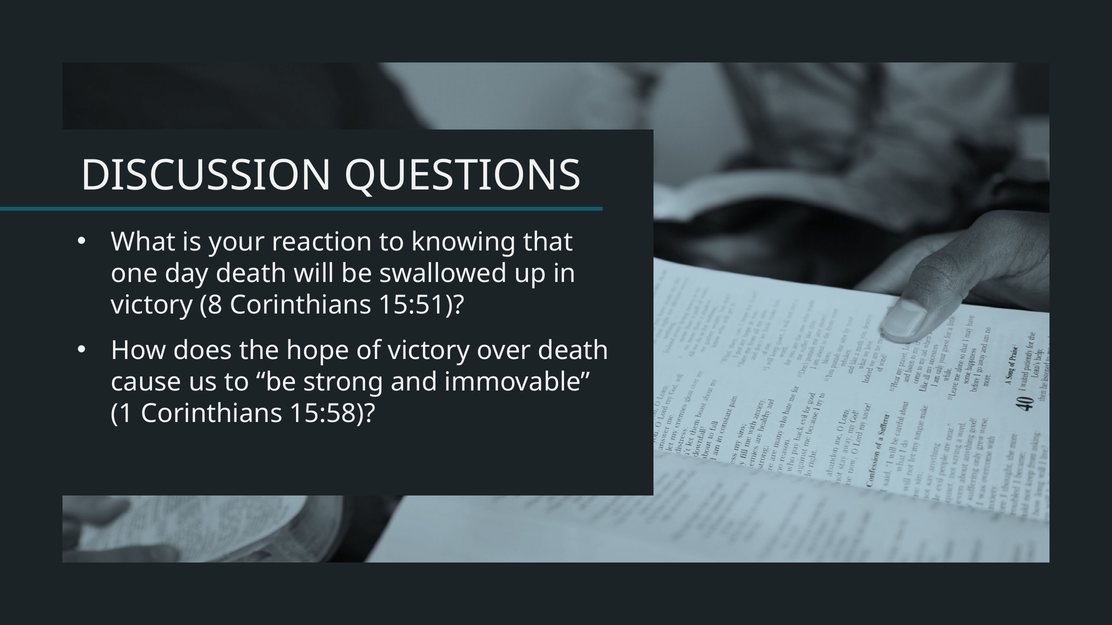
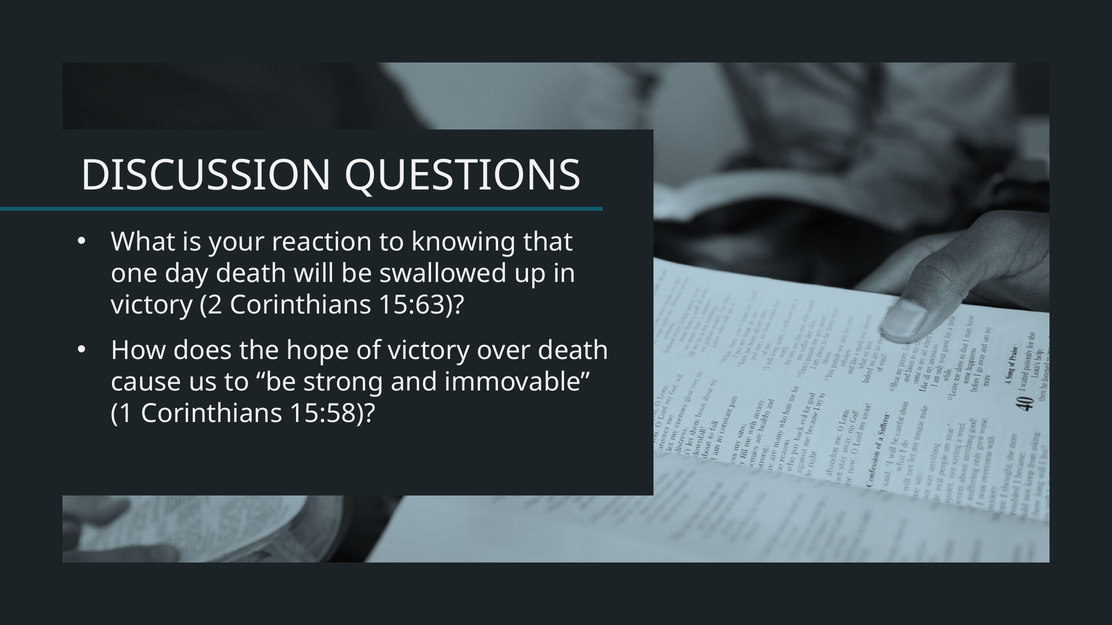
8: 8 -> 2
15:51: 15:51 -> 15:63
